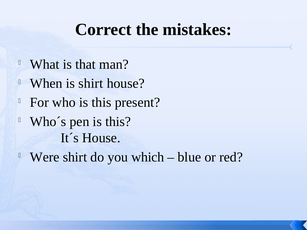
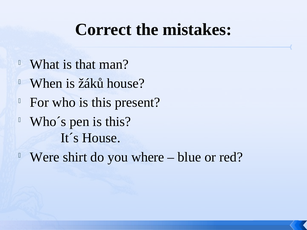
is shirt: shirt -> žáků
which: which -> where
